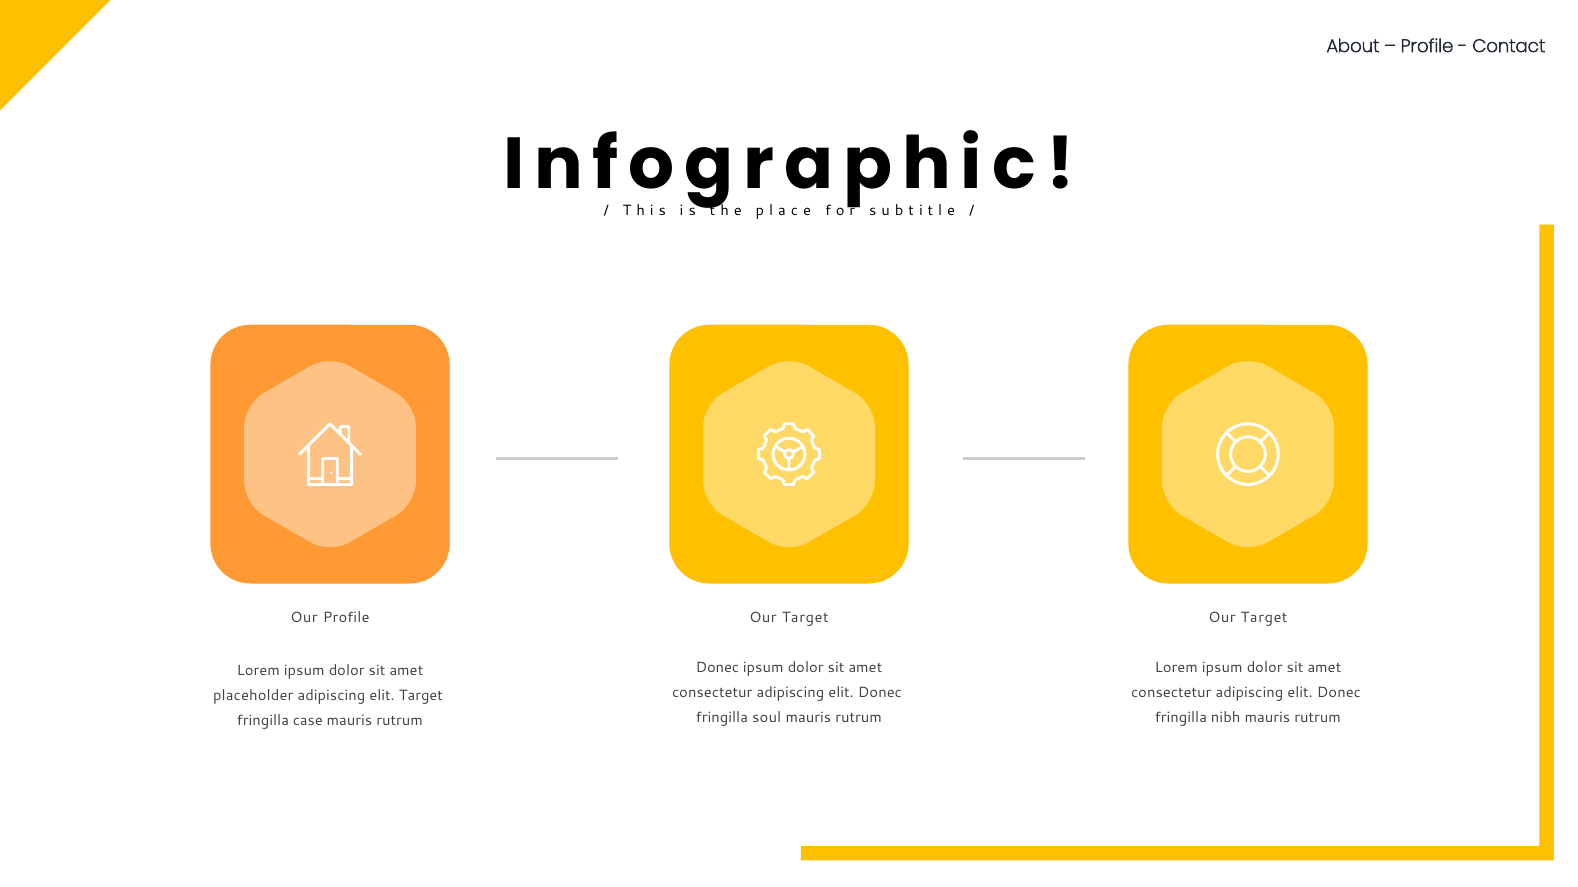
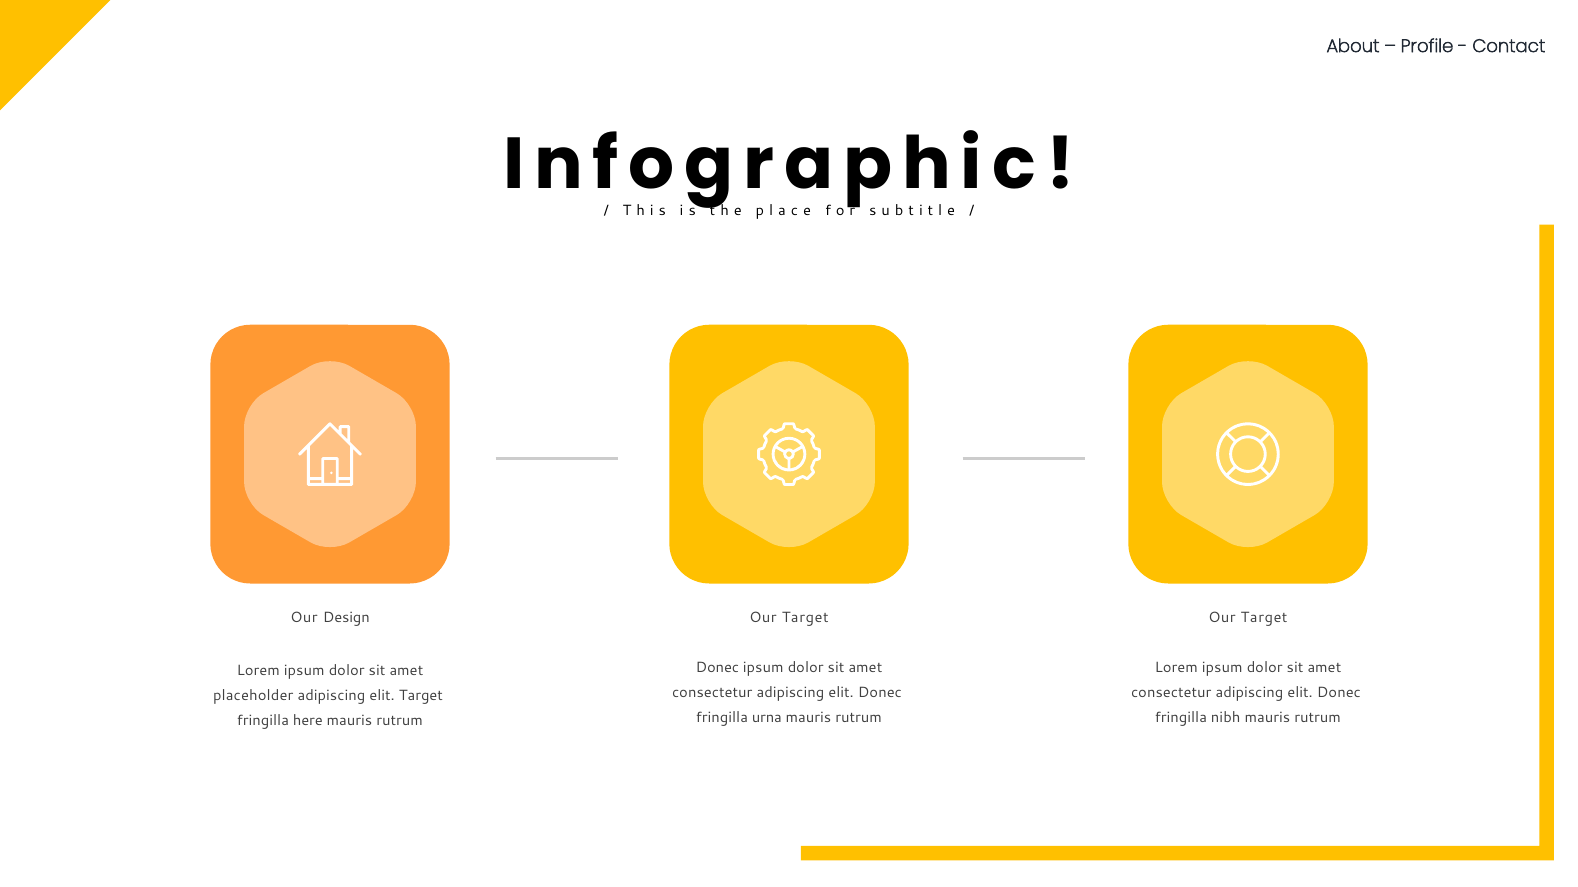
Our Profile: Profile -> Design
soul: soul -> urna
case: case -> here
